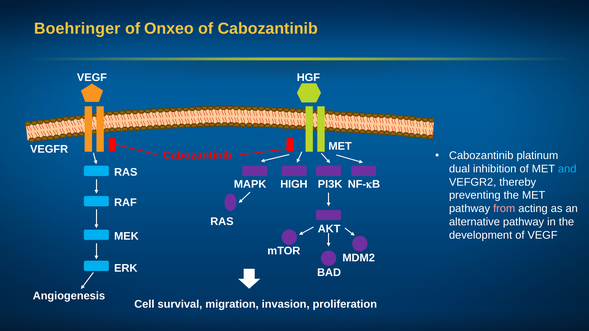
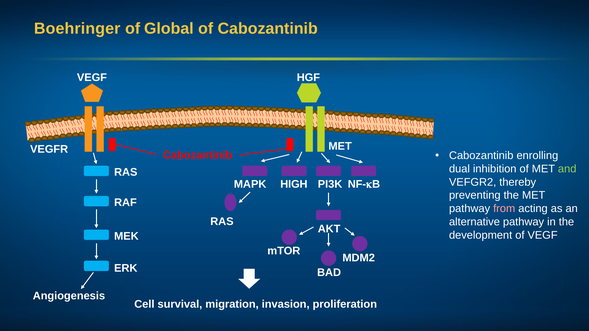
Onxeo: Onxeo -> Global
platinum: platinum -> enrolling
and colour: light blue -> light green
